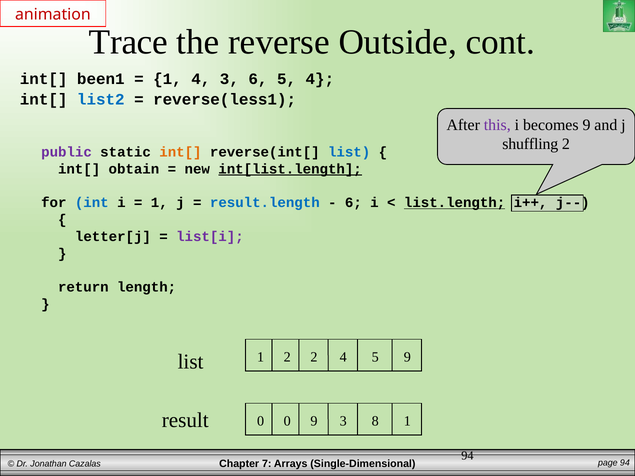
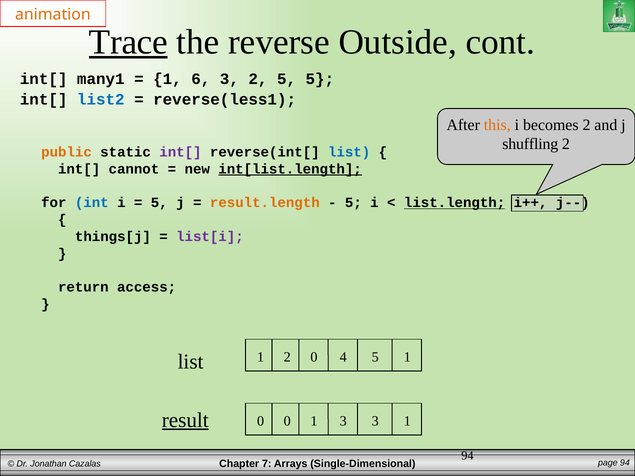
animation colour: red -> orange
Trace underline: none -> present
been1: been1 -> many1
1 4: 4 -> 6
3 6: 6 -> 2
5 4: 4 -> 5
this colour: purple -> orange
becomes 9: 9 -> 2
public colour: purple -> orange
int[ at (180, 152) colour: orange -> purple
obtain: obtain -> cannot
1 at (159, 203): 1 -> 5
result.length colour: blue -> orange
6 at (353, 203): 6 -> 5
letter[j: letter[j -> things[j
length: length -> access
2 2: 2 -> 0
5 9: 9 -> 1
result underline: none -> present
0 9: 9 -> 1
3 8: 8 -> 3
